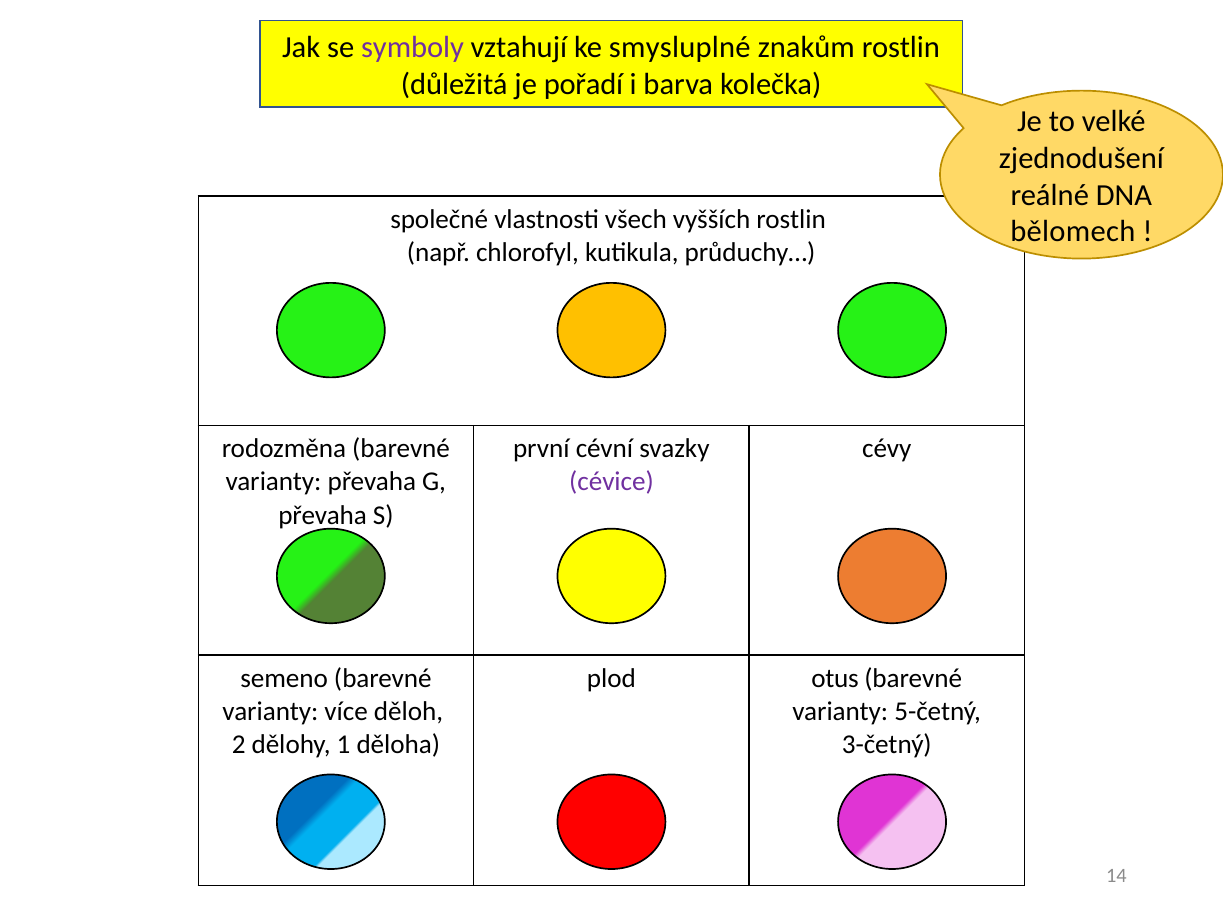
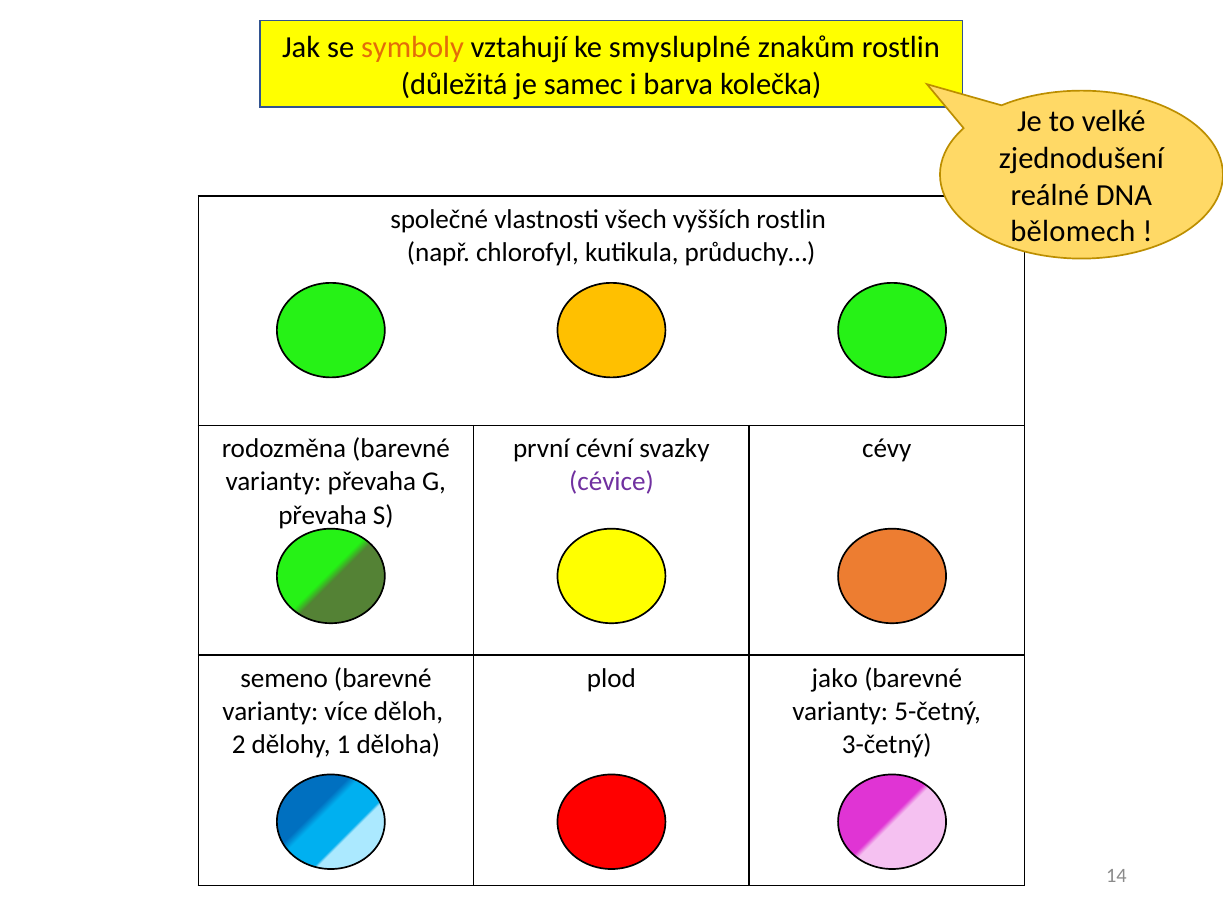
symboly colour: purple -> orange
pořadí: pořadí -> samec
otus: otus -> jako
